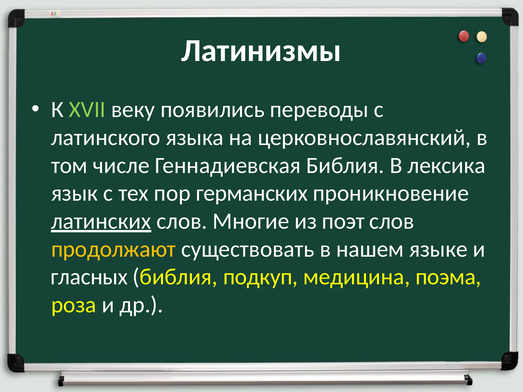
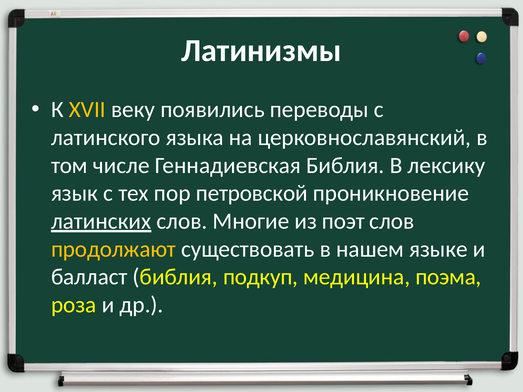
XVII colour: light green -> yellow
лексика: лексика -> лексику
германских: германских -> петровской
гласных: гласных -> балласт
